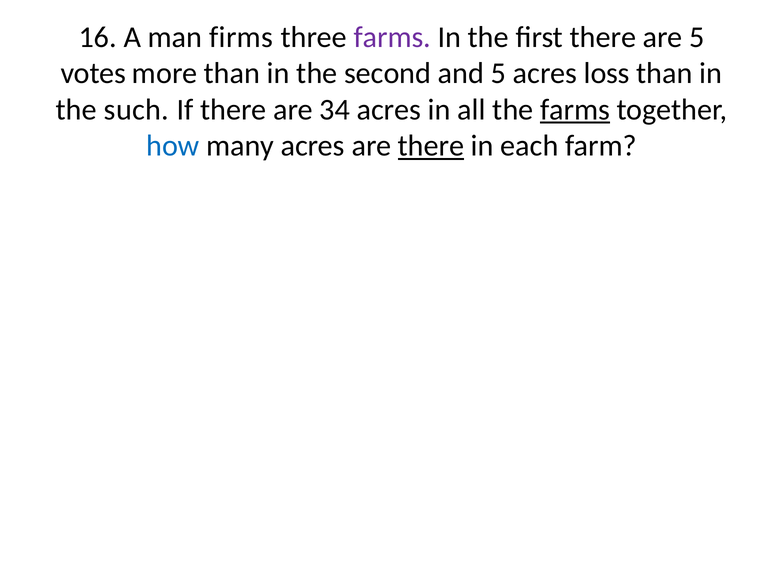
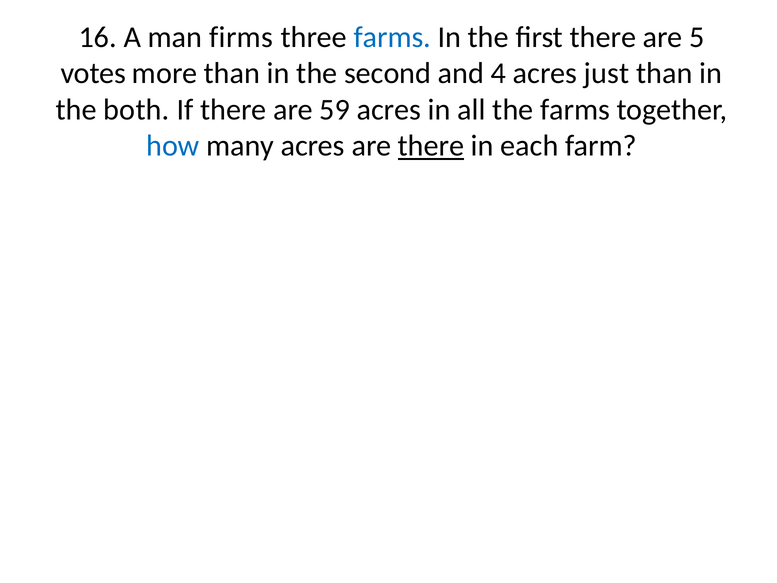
farms at (392, 37) colour: purple -> blue
and 5: 5 -> 4
loss: loss -> just
such: such -> both
34: 34 -> 59
farms at (575, 110) underline: present -> none
